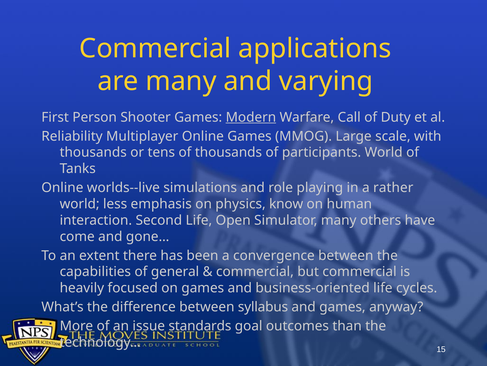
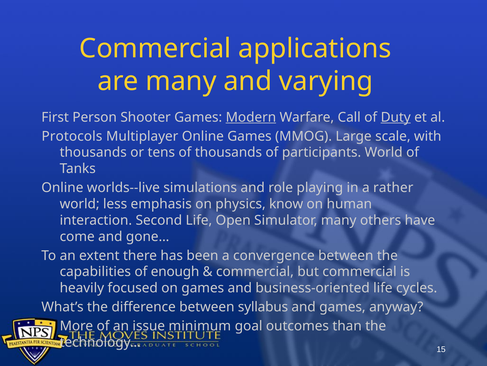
Duty underline: none -> present
Reliability: Reliability -> Protocols
general: general -> enough
standards: standards -> minimum
